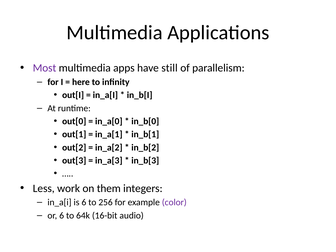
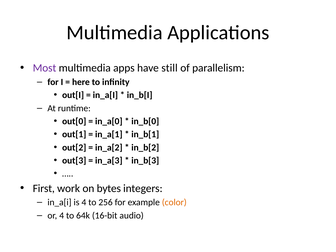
Less: Less -> First
them: them -> bytes
is 6: 6 -> 4
color colour: purple -> orange
or 6: 6 -> 4
